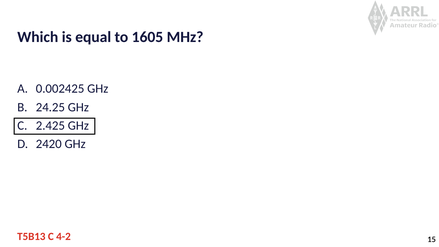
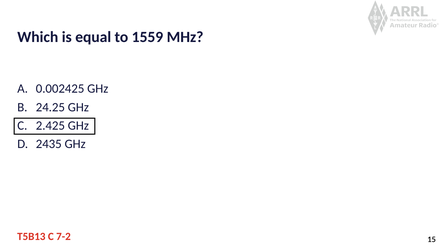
1605: 1605 -> 1559
2420: 2420 -> 2435
4-2: 4-2 -> 7-2
